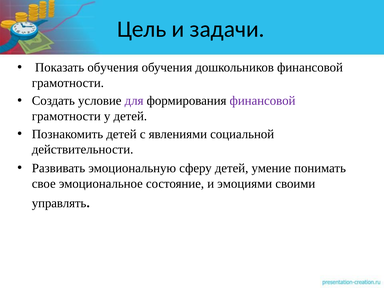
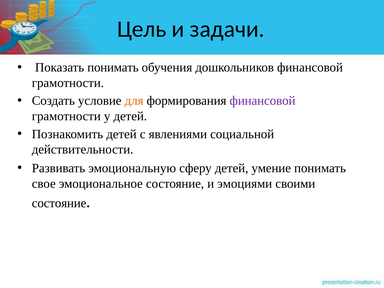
Показать обучения: обучения -> понимать
для colour: purple -> orange
управлять at (59, 203): управлять -> состояние
